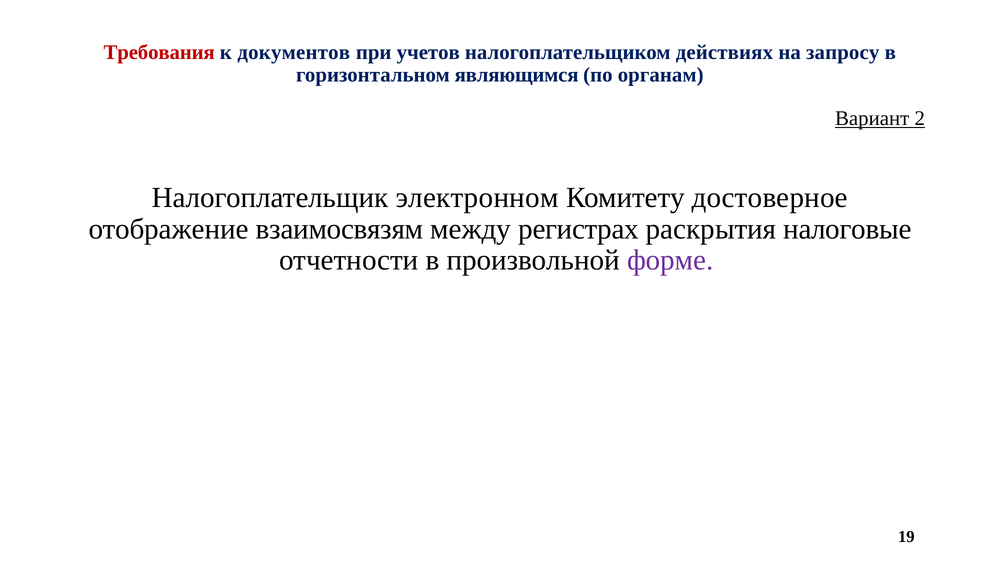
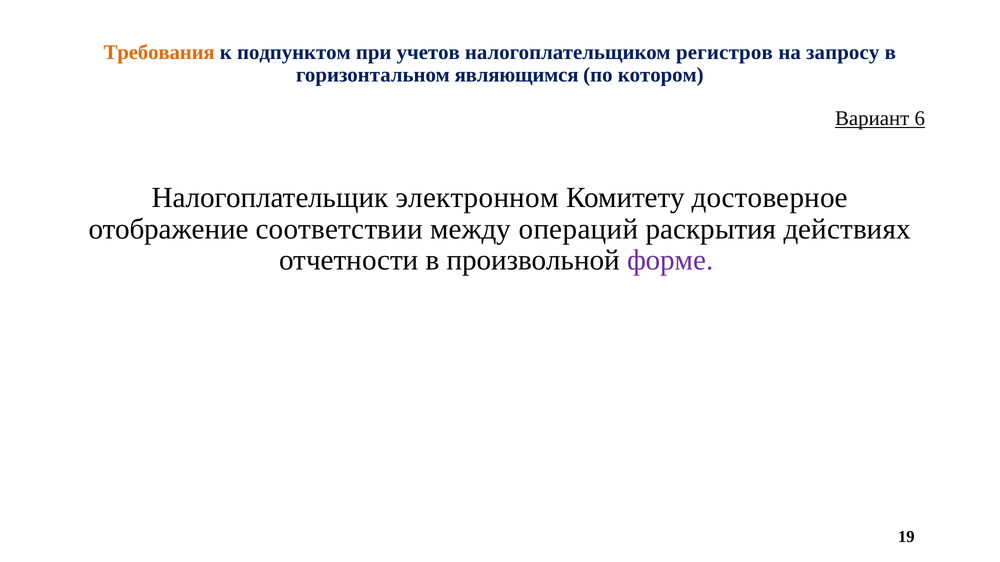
Требования colour: red -> orange
документов: документов -> подпунктом
действиях: действиях -> регистров
органам: органам -> котором
2: 2 -> 6
взаимосвязям: взаимосвязям -> соответствии
регистрах: регистрах -> операций
налоговые: налоговые -> действиях
